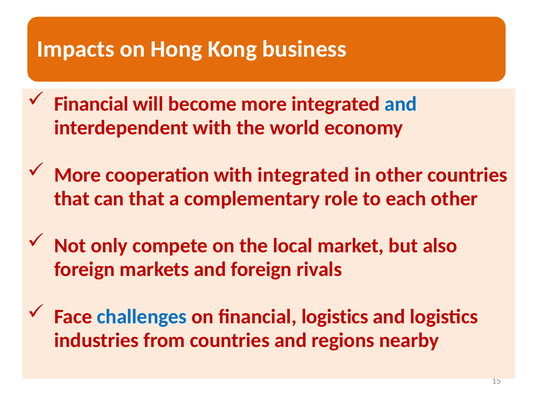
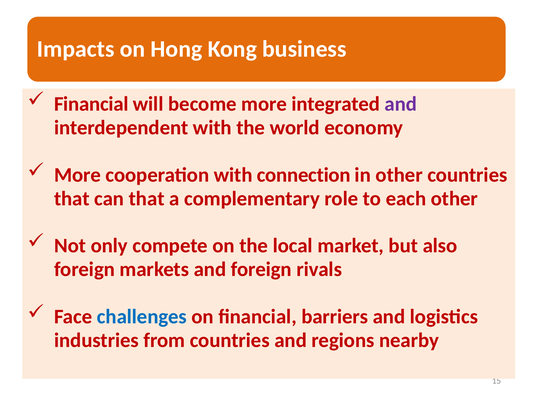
and at (401, 104) colour: blue -> purple
with integrated: integrated -> connection
financial logistics: logistics -> barriers
